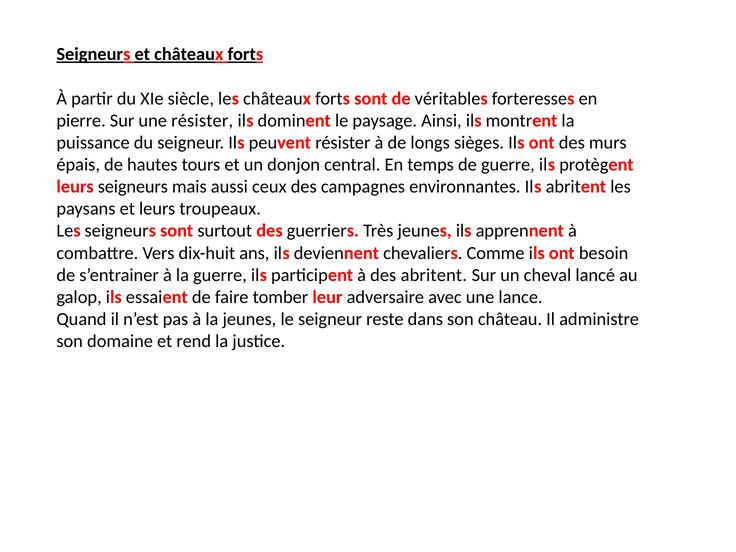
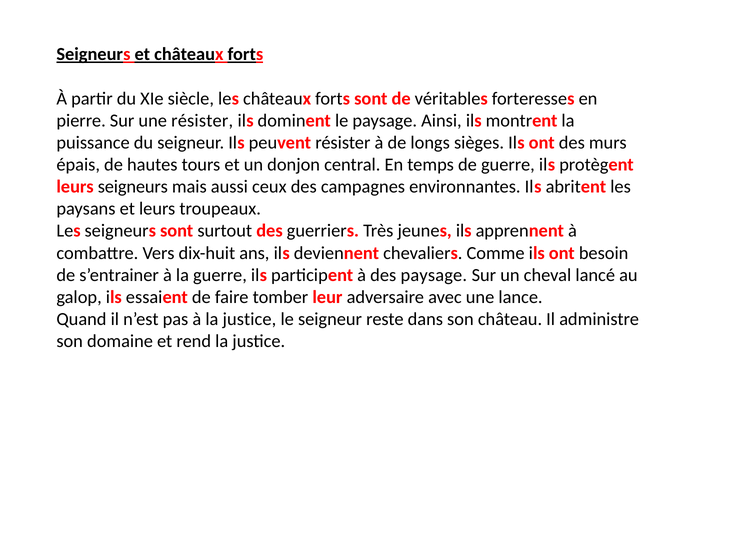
des abritent: abritent -> paysage
à la jeunes: jeunes -> justice
